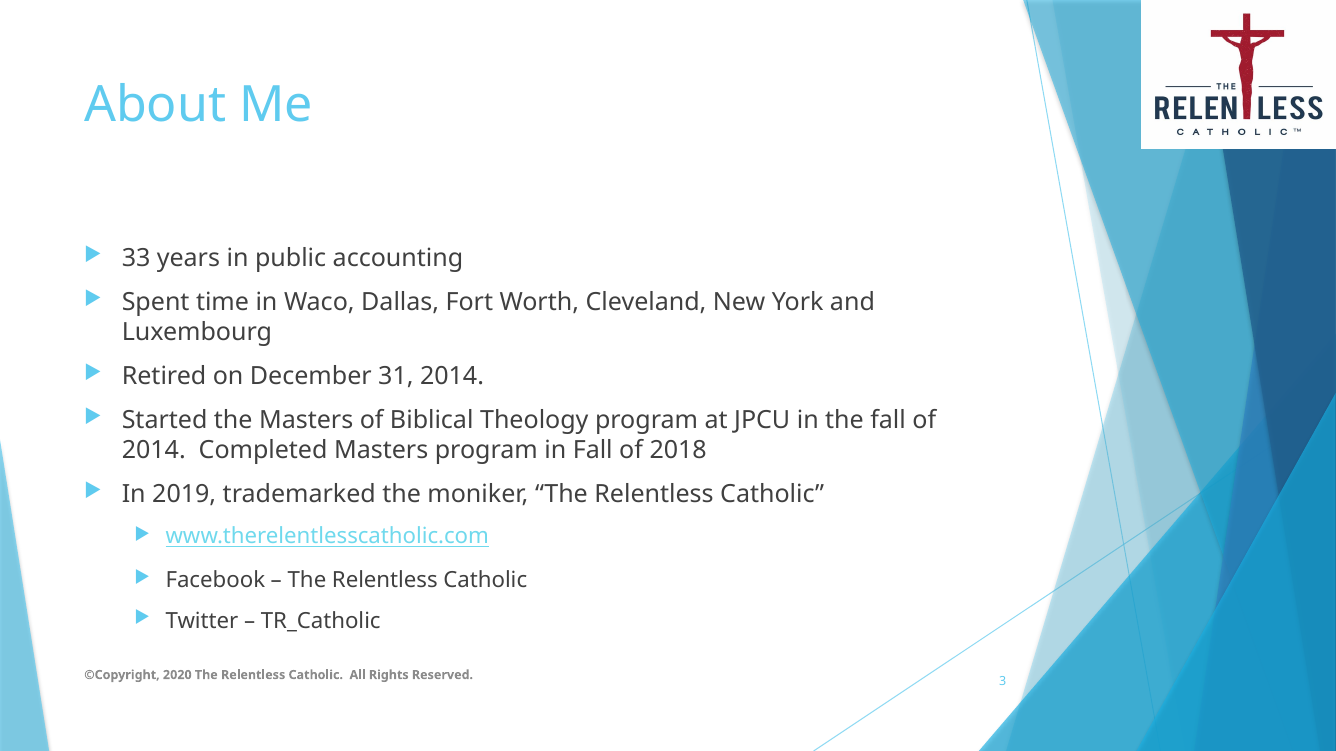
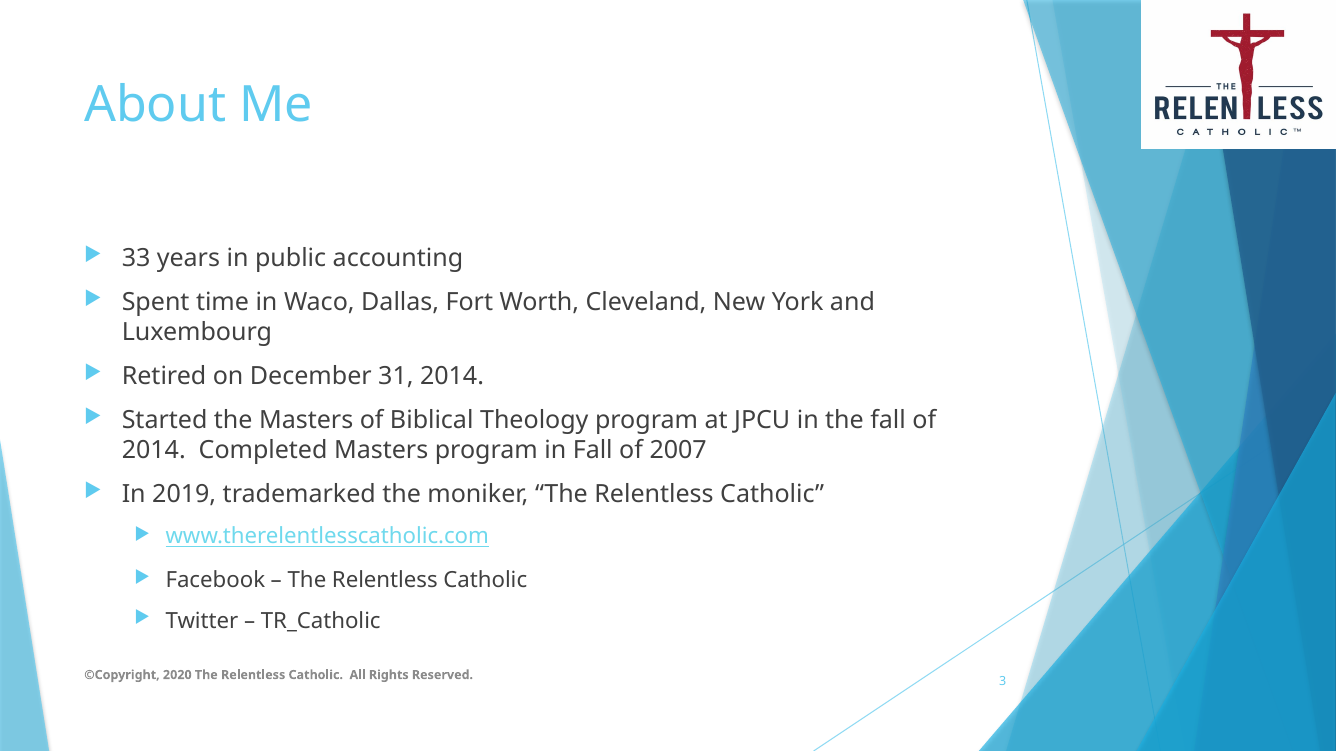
2018: 2018 -> 2007
